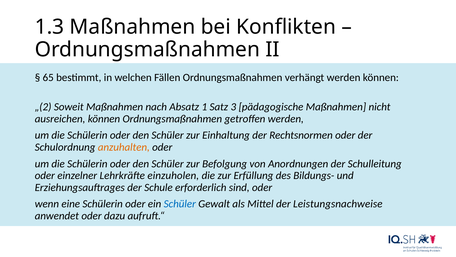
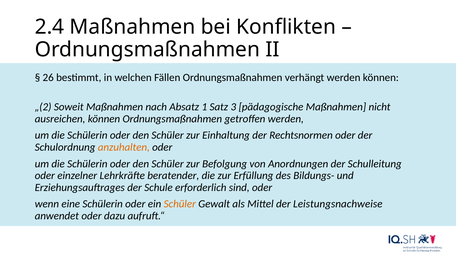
1.3: 1.3 -> 2.4
65: 65 -> 26
einzuholen: einzuholen -> beratender
Schüler at (180, 204) colour: blue -> orange
